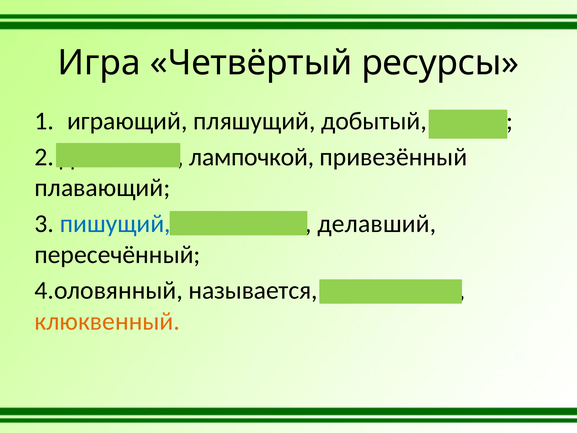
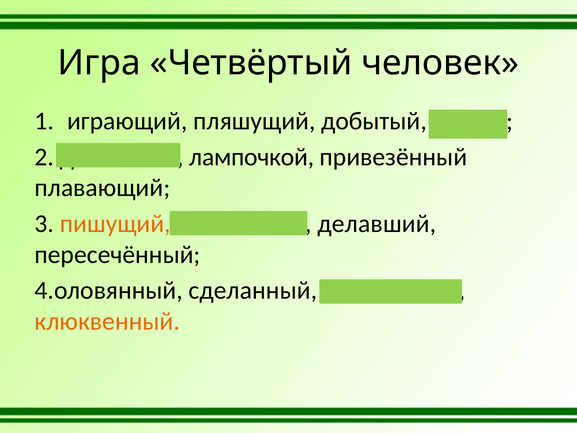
ресурсы: ресурсы -> человек
пишущий colour: blue -> orange
называется: называется -> сделанный
